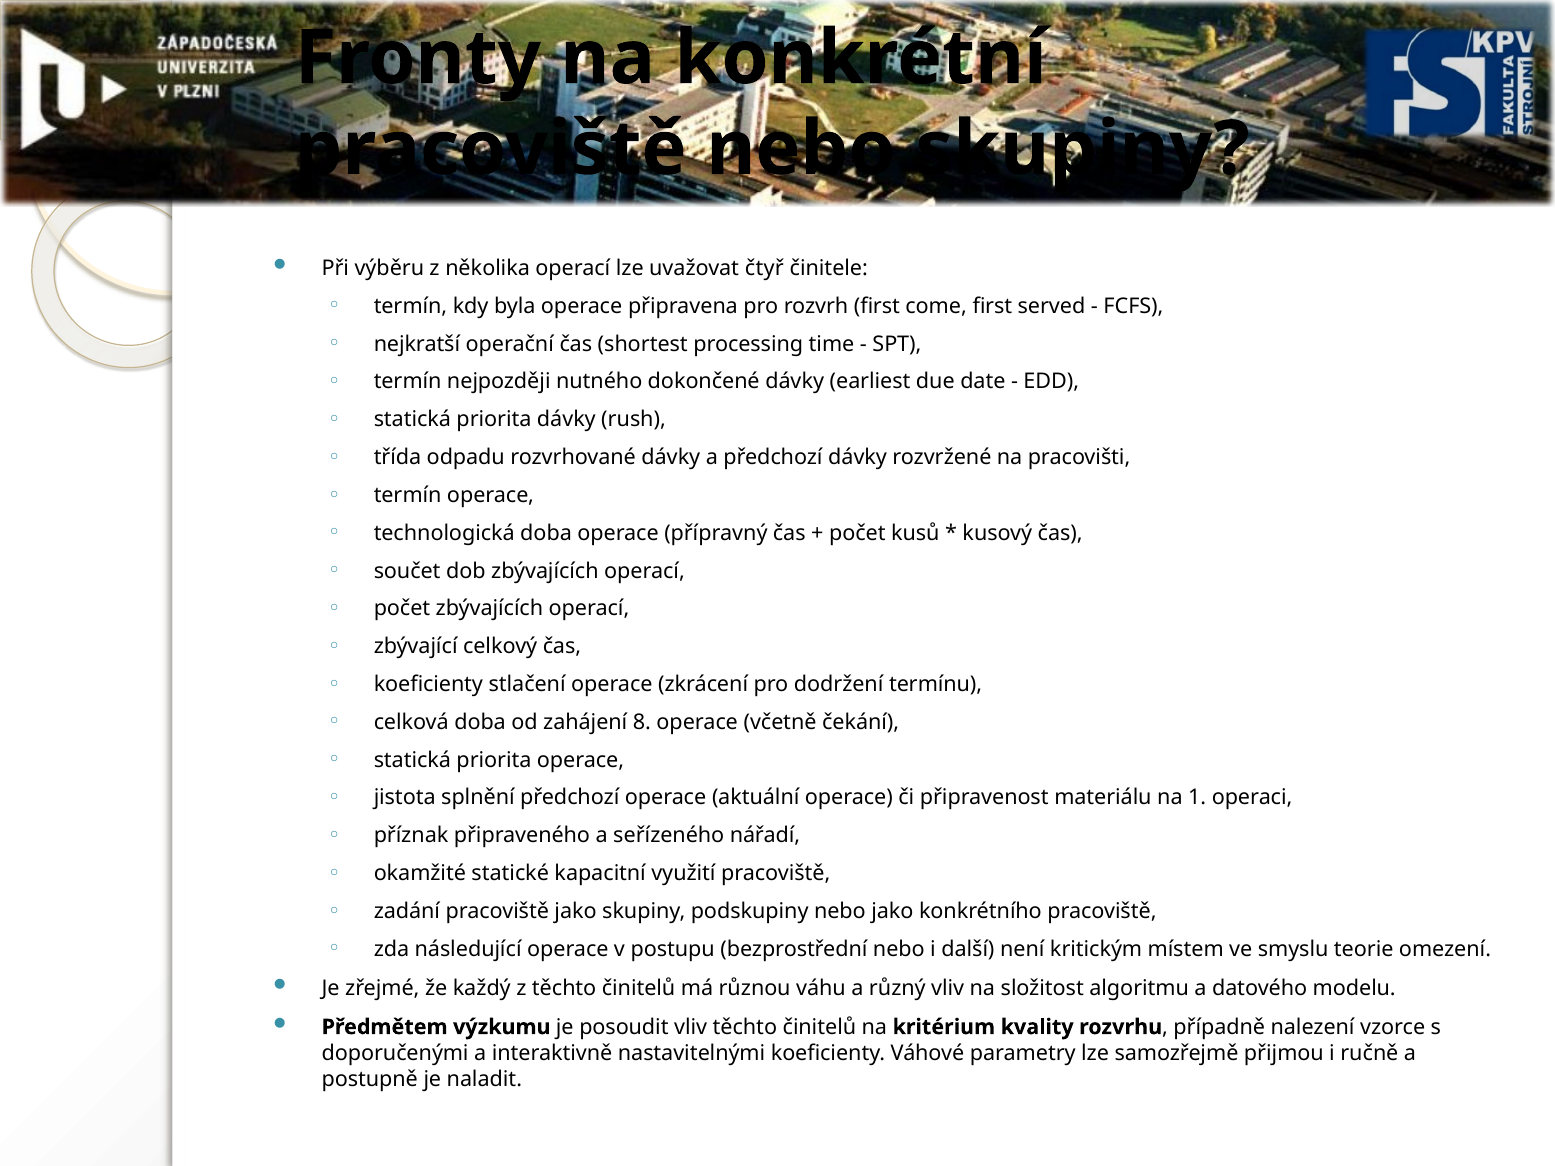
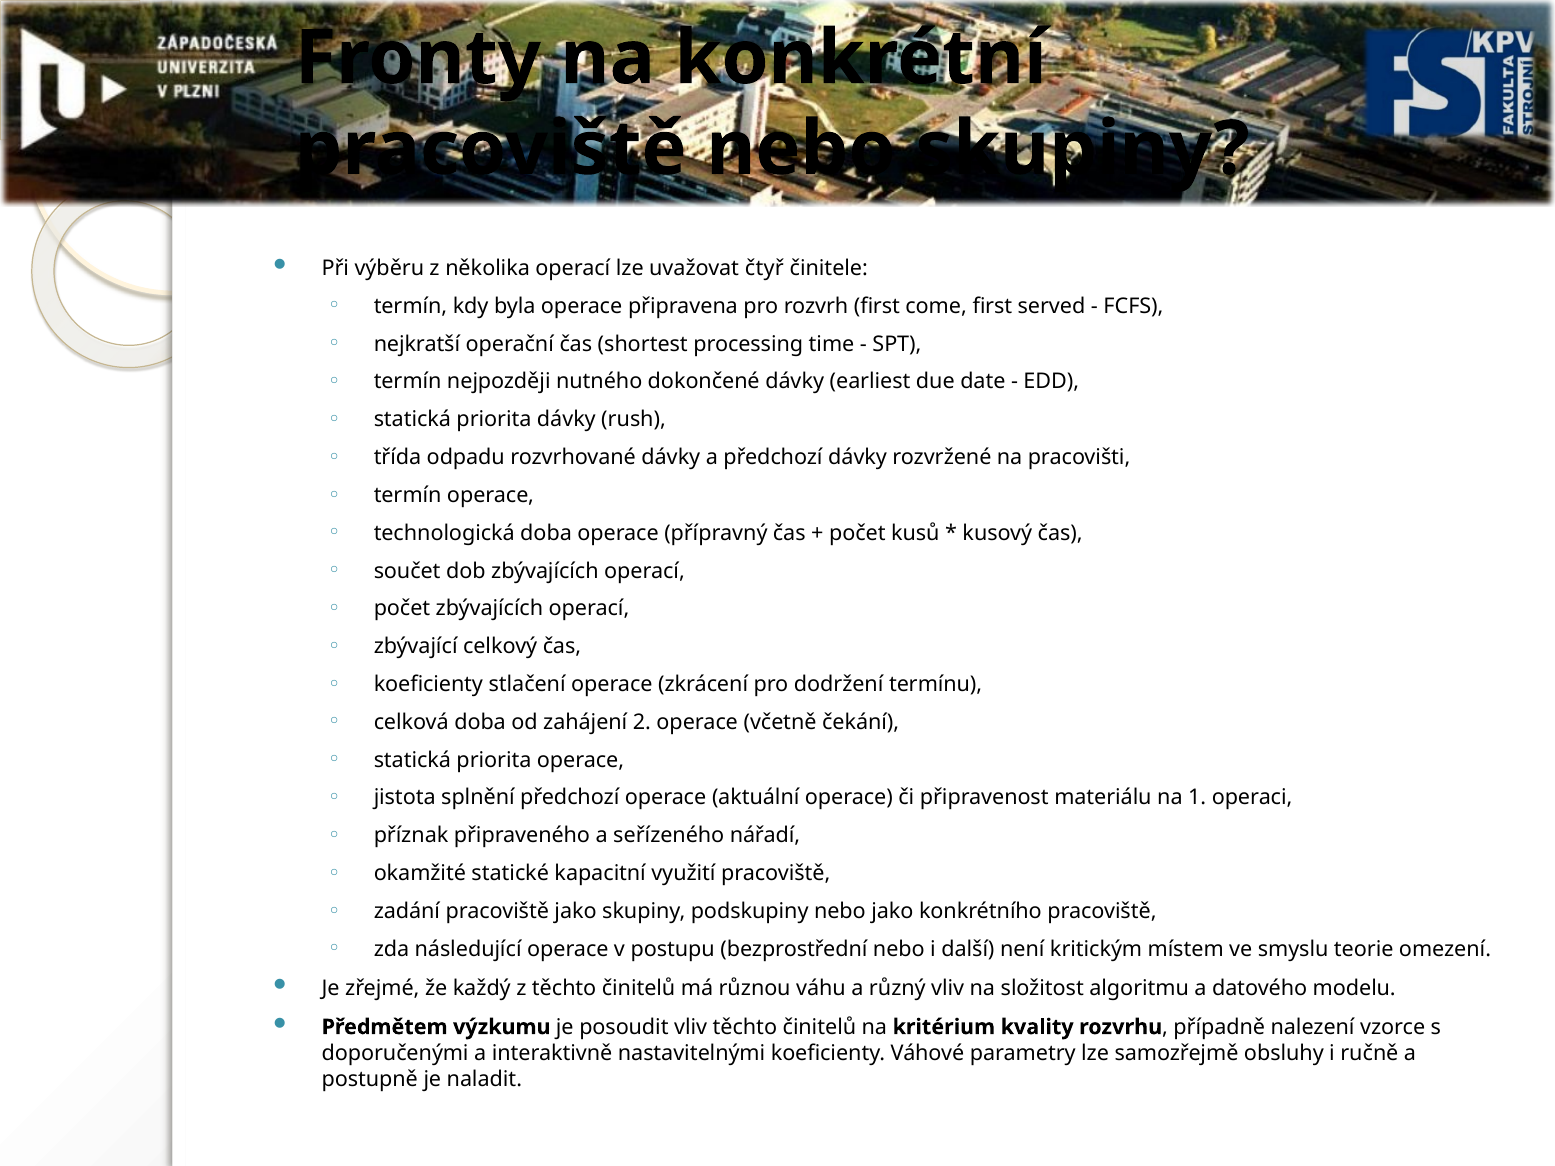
8: 8 -> 2
přijmou: přijmou -> obsluhy
